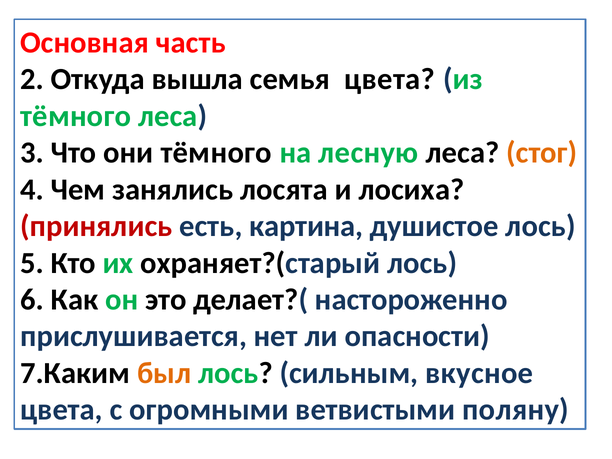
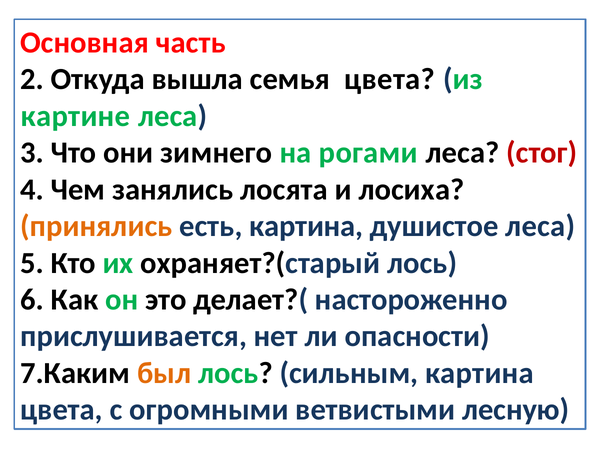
тёмного at (76, 116): тёмного -> картине
они тёмного: тёмного -> зимнего
лесную: лесную -> рогами
стог colour: orange -> red
принялись colour: red -> orange
душистое лось: лось -> леса
сильным вкусное: вкусное -> картина
поляну: поляну -> лесную
